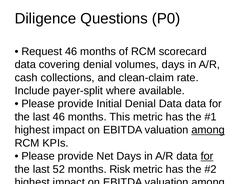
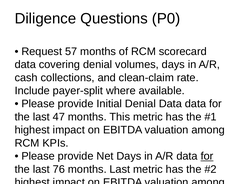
Request 46: 46 -> 57
last 46: 46 -> 47
among at (208, 130) underline: present -> none
52: 52 -> 76
months Risk: Risk -> Last
